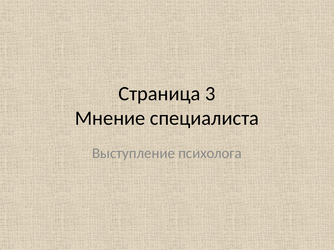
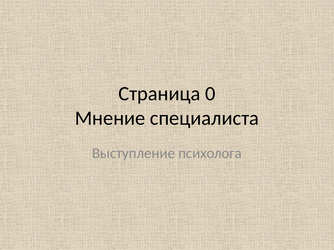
3: 3 -> 0
